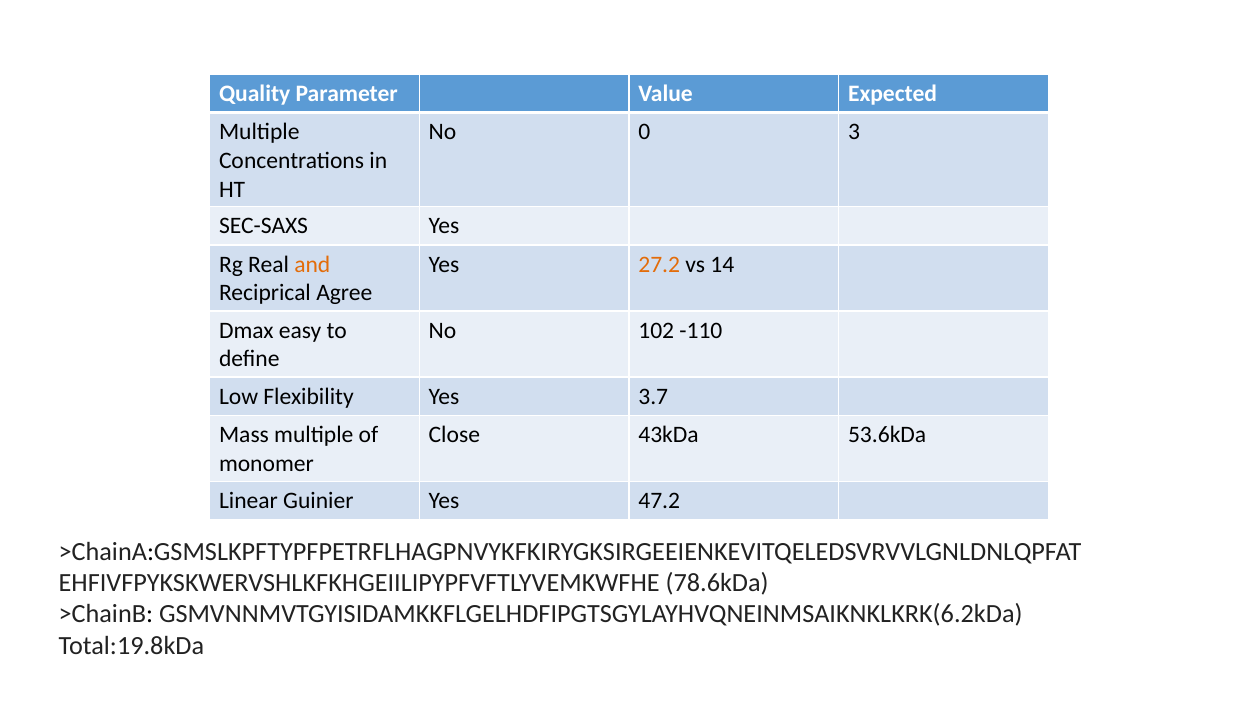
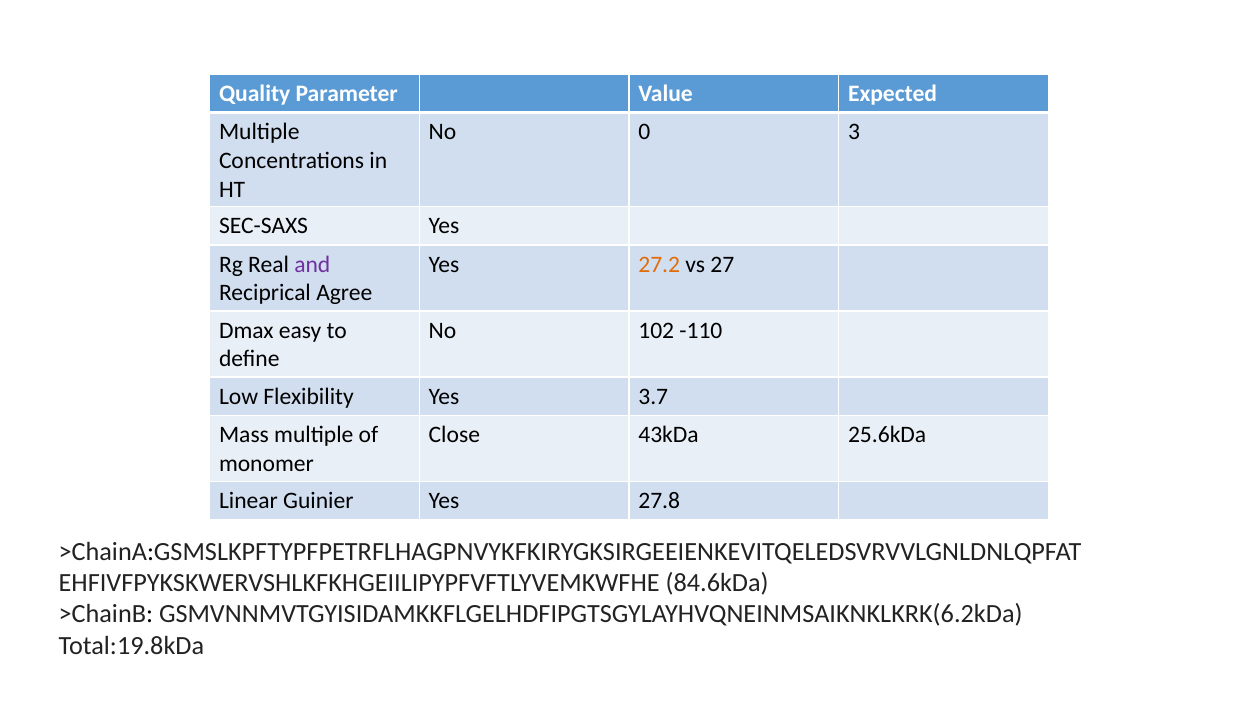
and colour: orange -> purple
14: 14 -> 27
53.6kDa: 53.6kDa -> 25.6kDa
47.2: 47.2 -> 27.8
78.6kDa: 78.6kDa -> 84.6kDa
